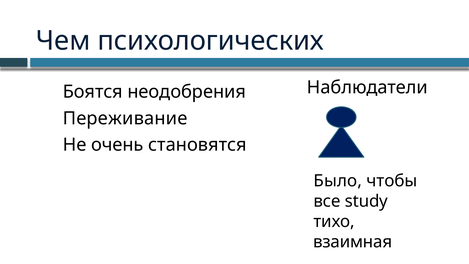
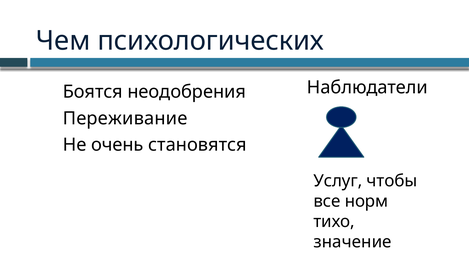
Было: Было -> Услуг
study: study -> норм
взаимная: взаимная -> значение
